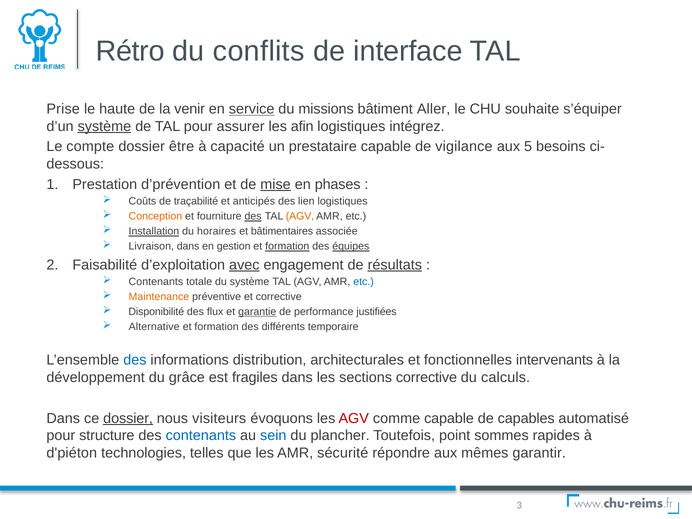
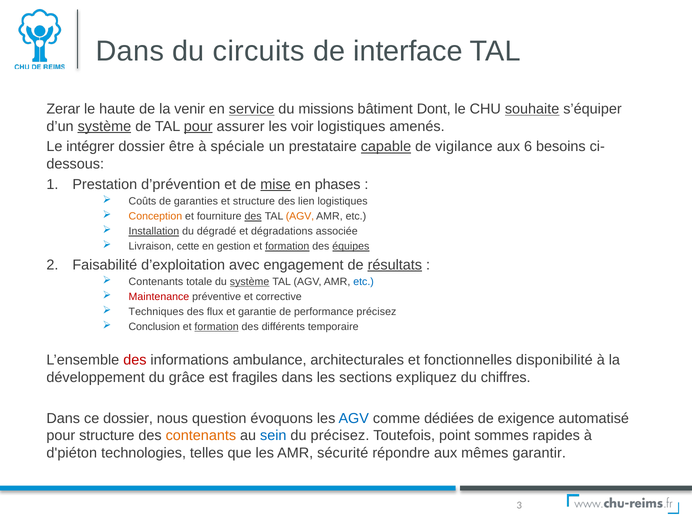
Rétro at (130, 51): Rétro -> Dans
conflits: conflits -> circuits
Prise: Prise -> Zerar
Aller: Aller -> Dont
souhaite underline: none -> present
pour at (198, 126) underline: none -> present
afin: afin -> voir
intégrez: intégrez -> amenés
compte: compte -> intégrer
capacité: capacité -> spéciale
capable at (386, 147) underline: none -> present
5: 5 -> 6
traçabilité: traçabilité -> garanties
et anticipés: anticipés -> structure
horaires: horaires -> dégradé
bâtimentaires: bâtimentaires -> dégradations
Livraison dans: dans -> cette
avec underline: present -> none
système at (250, 282) underline: none -> present
Maintenance colour: orange -> red
Disponibilité: Disponibilité -> Techniques
garantie underline: present -> none
performance justifiées: justifiées -> précisez
Alternative: Alternative -> Conclusion
formation at (217, 327) underline: none -> present
des at (135, 360) colour: blue -> red
distribution: distribution -> ambulance
intervenants: intervenants -> disponibilité
sections corrective: corrective -> expliquez
calculs: calculs -> chiffres
dossier at (128, 418) underline: present -> none
visiteurs: visiteurs -> question
AGV at (354, 418) colour: red -> blue
comme capable: capable -> dédiées
capables: capables -> exigence
contenants at (201, 436) colour: blue -> orange
du plancher: plancher -> précisez
